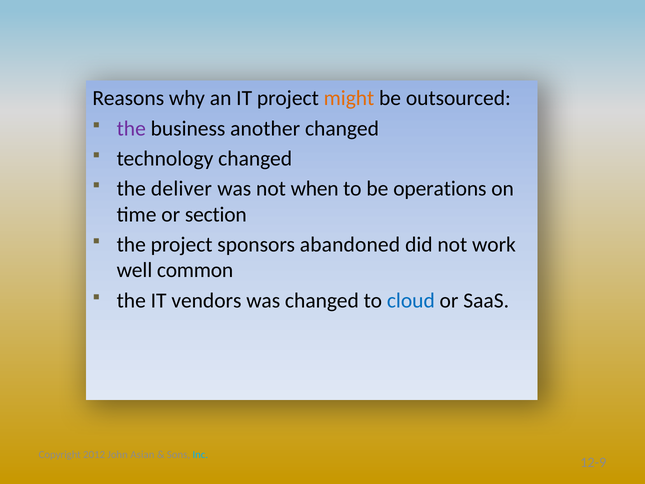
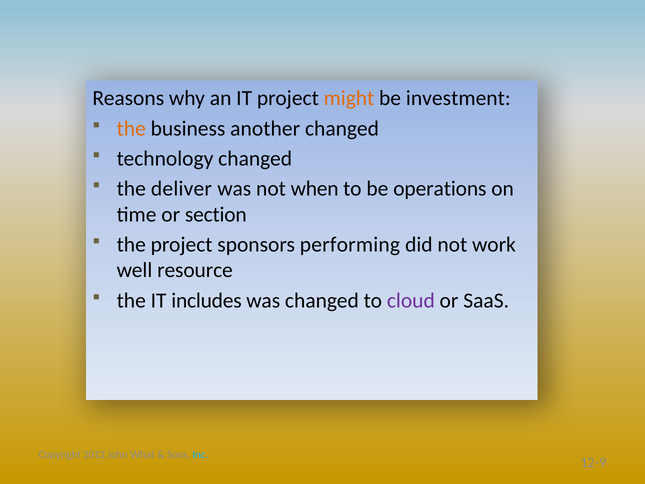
outsourced: outsourced -> investment
the at (131, 128) colour: purple -> orange
abandoned: abandoned -> performing
common: common -> resource
vendors: vendors -> includes
cloud colour: blue -> purple
Asian: Asian -> What
